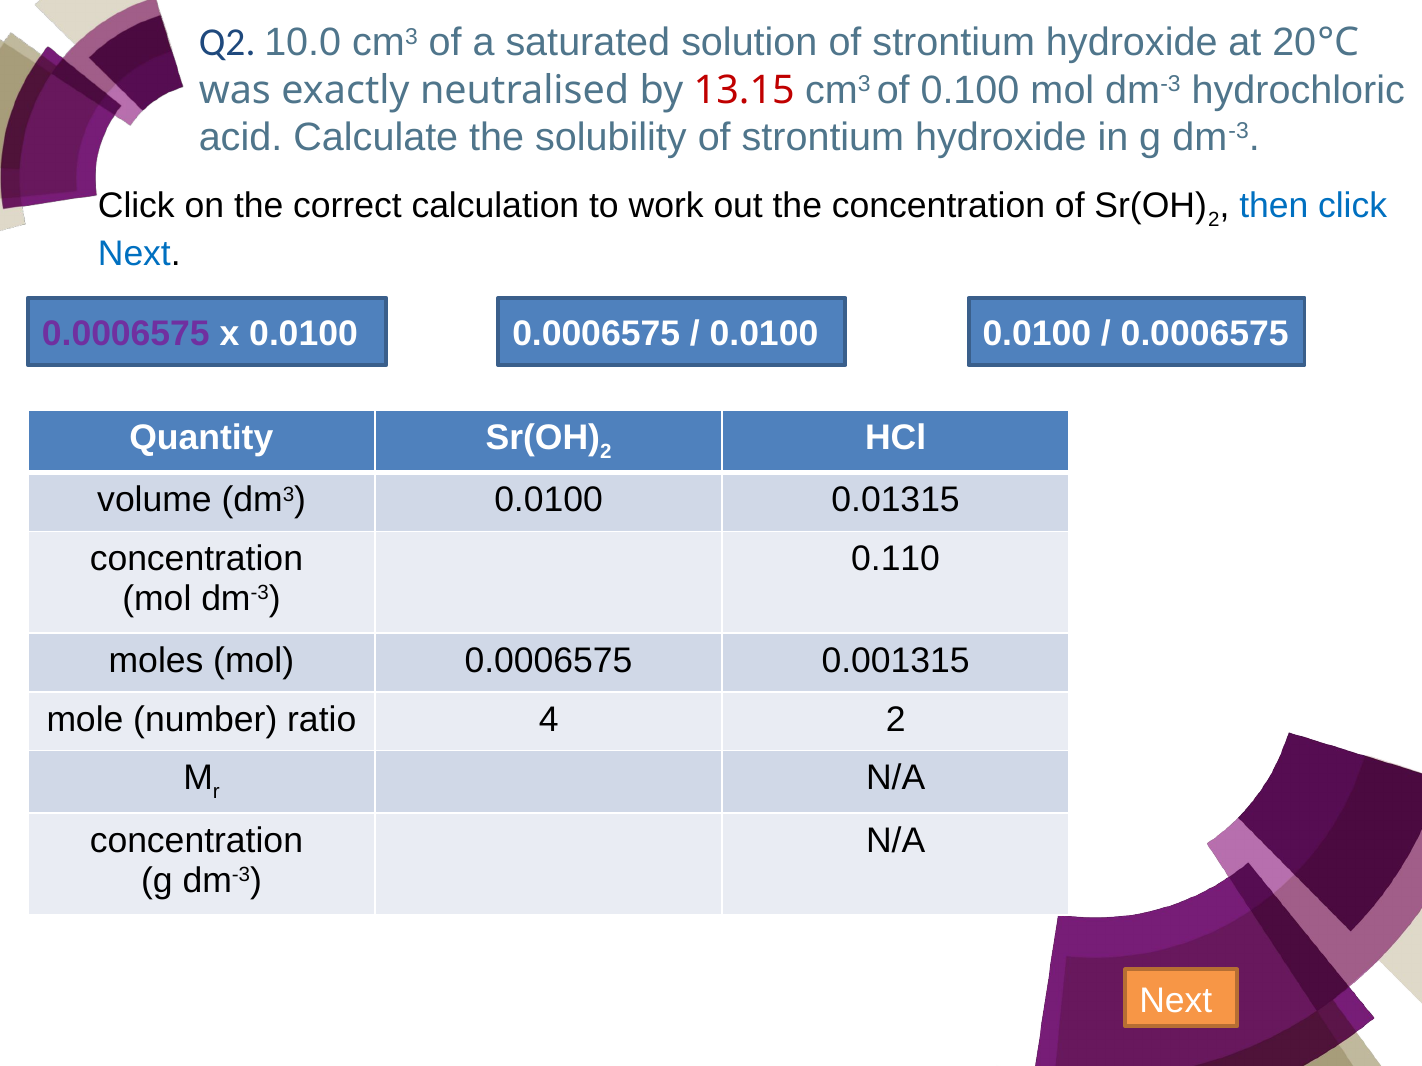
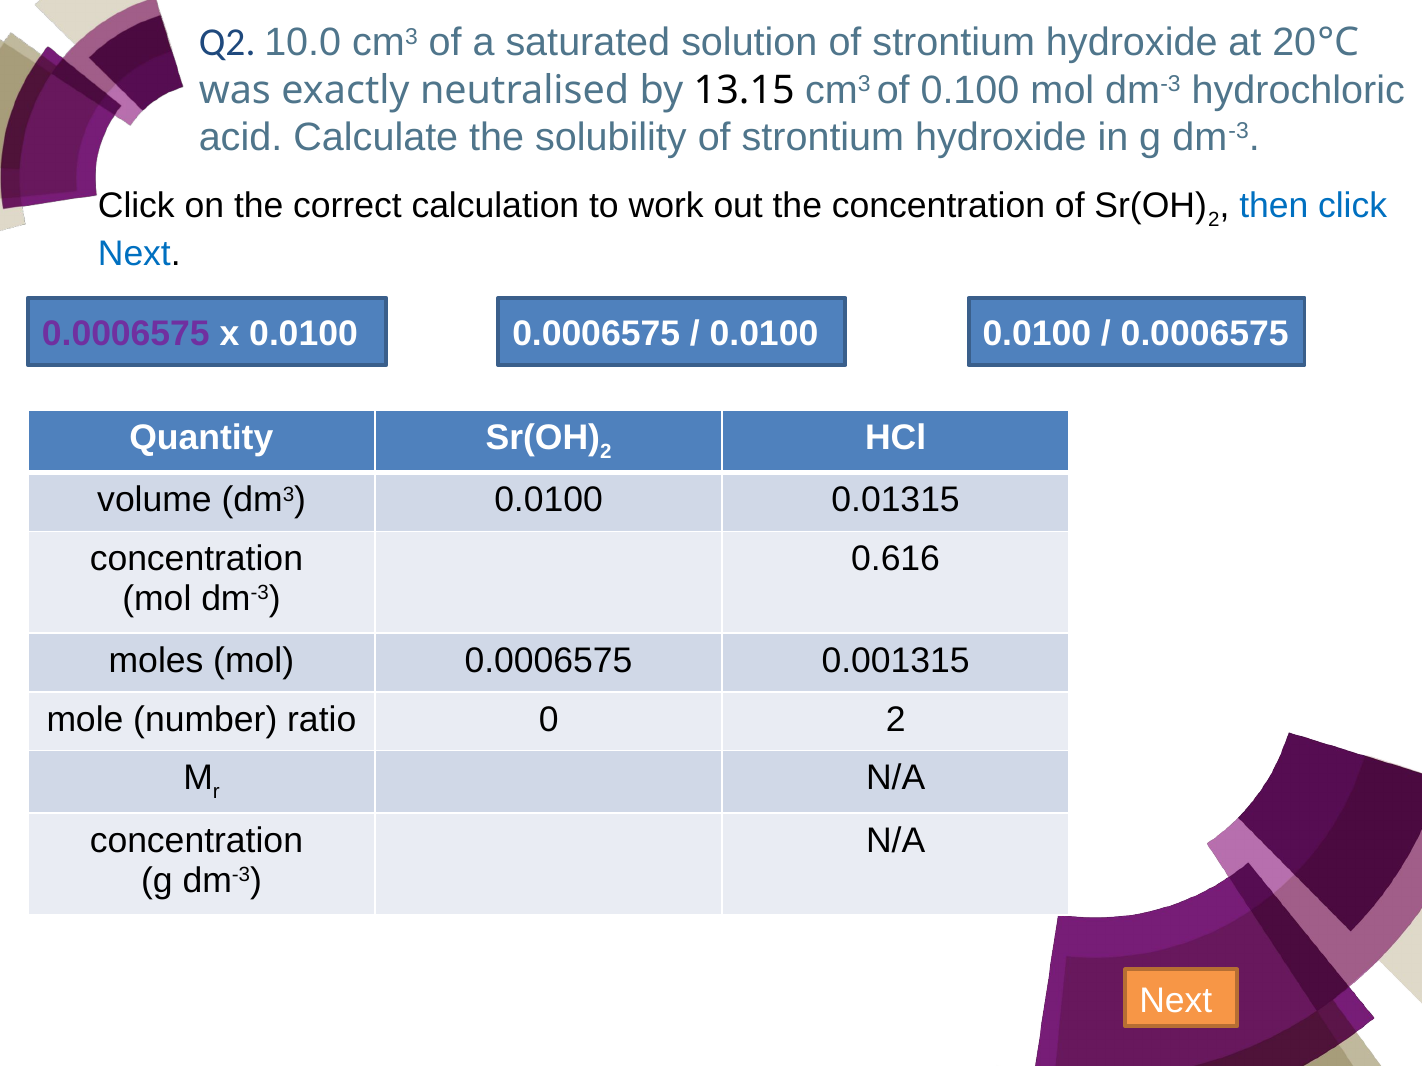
13.15 colour: red -> black
0.110: 0.110 -> 0.616
4: 4 -> 0
